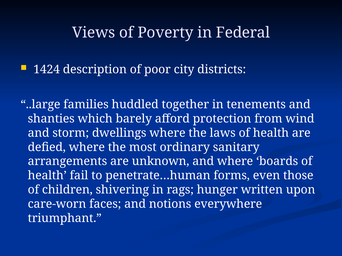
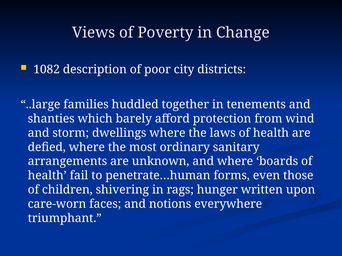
Federal: Federal -> Change
1424: 1424 -> 1082
